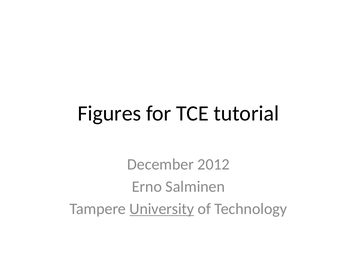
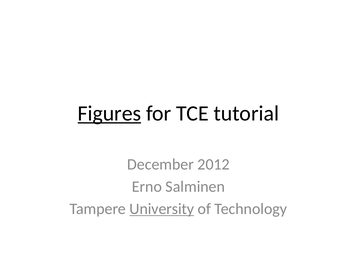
Figures underline: none -> present
